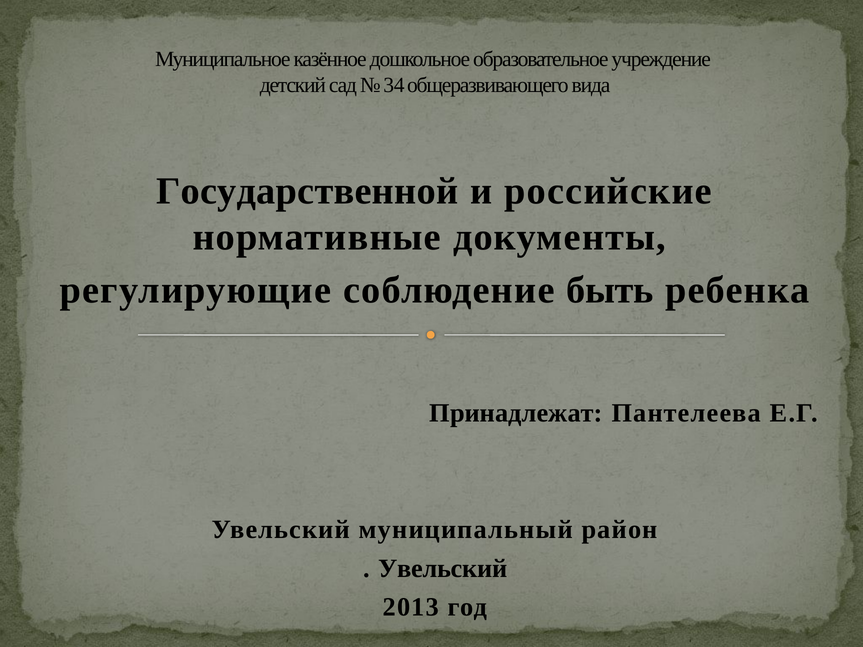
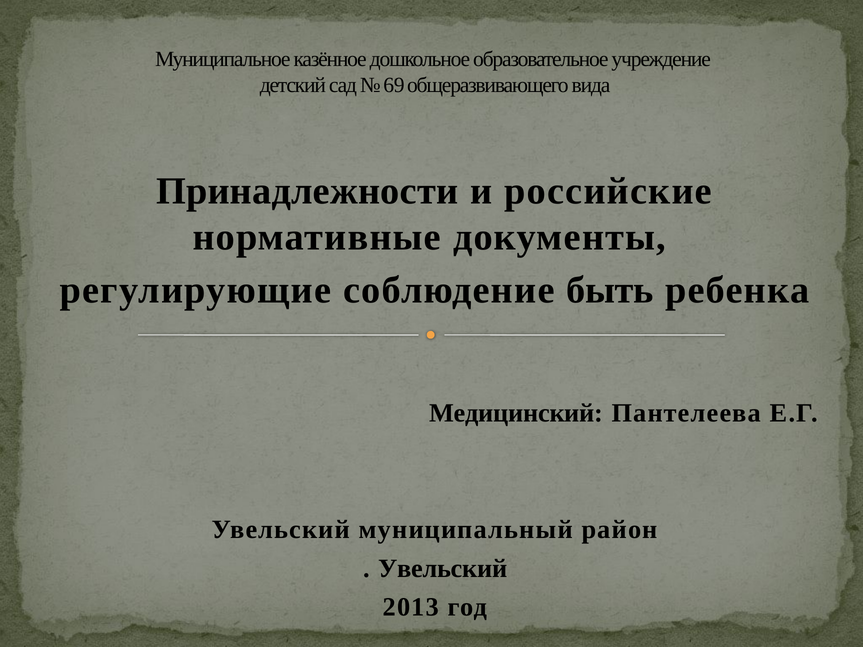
34: 34 -> 69
Государственной: Государственной -> Принадлежности
Принадлежат: Принадлежат -> Медицинский
